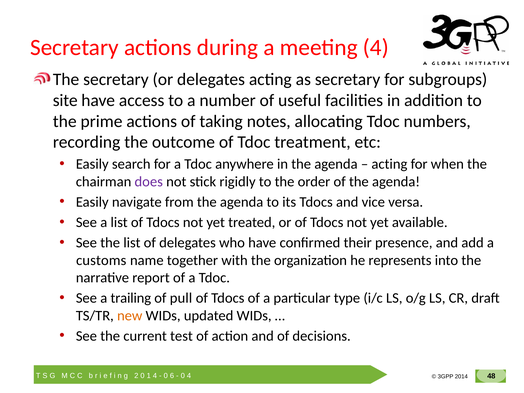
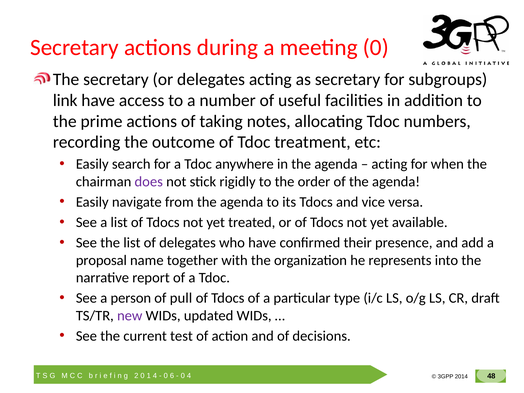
meeting 4: 4 -> 0
site: site -> link
customs: customs -> proposal
trailing: trailing -> person
new colour: orange -> purple
